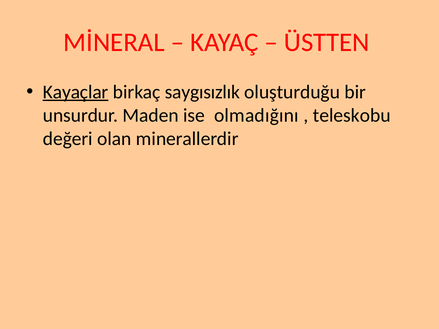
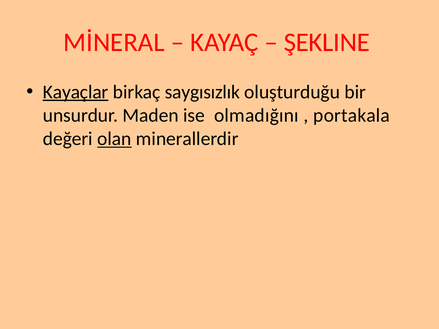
ÜSTTEN: ÜSTTEN -> ŞEKLINE
teleskobu: teleskobu -> portakala
olan underline: none -> present
